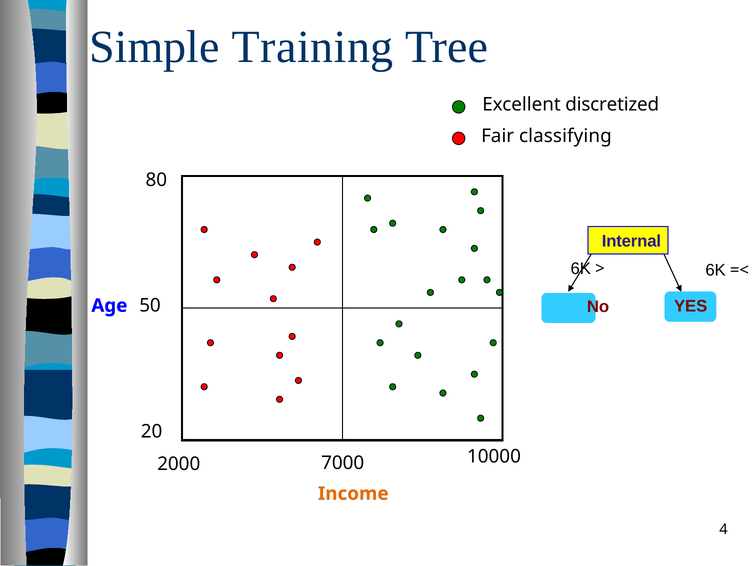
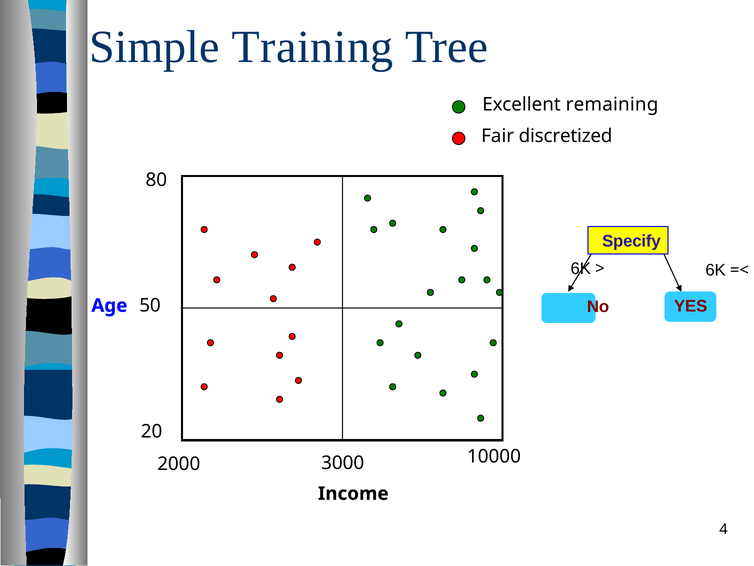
discretized: discretized -> remaining
classifying: classifying -> discretized
Internal: Internal -> Specify
7000: 7000 -> 3000
Income colour: orange -> black
